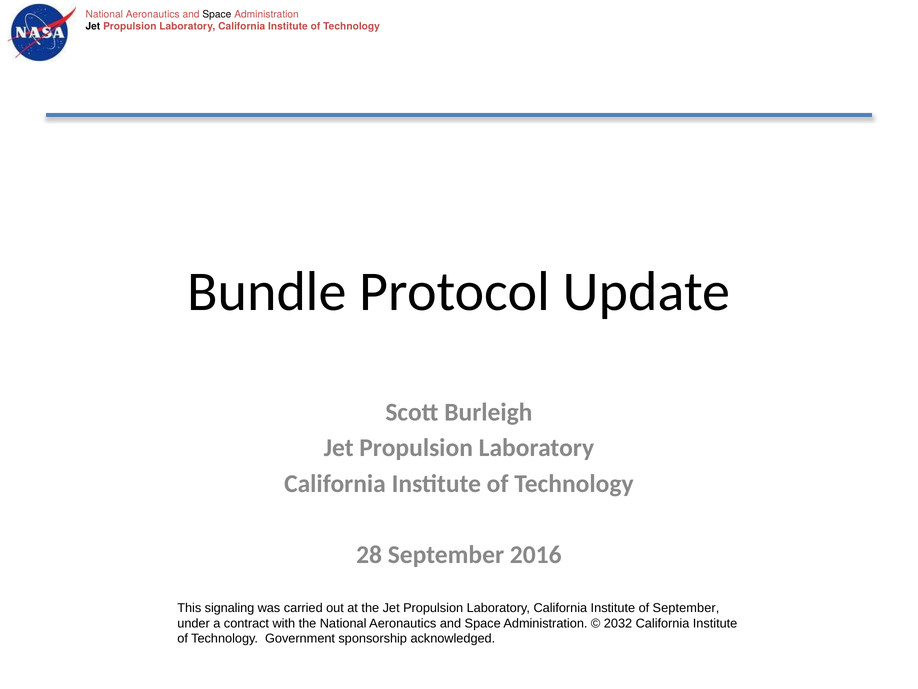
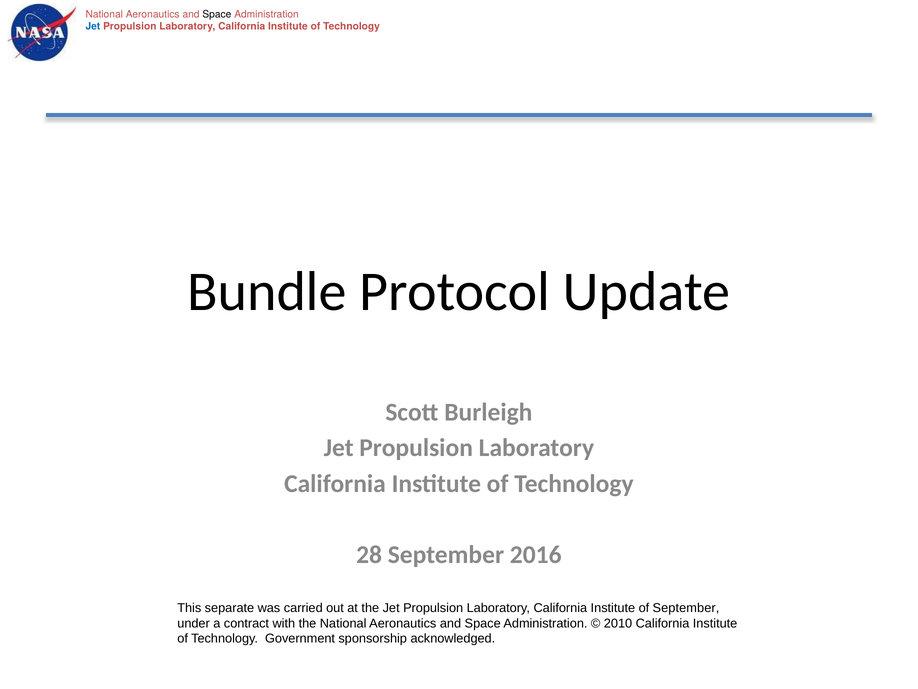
Jet at (93, 26) colour: black -> blue
signaling: signaling -> separate
2032: 2032 -> 2010
